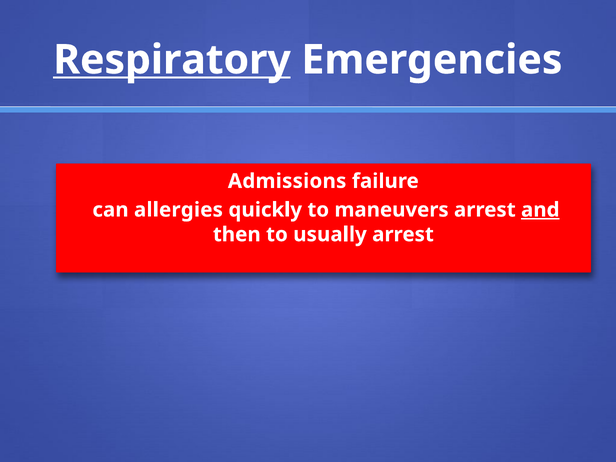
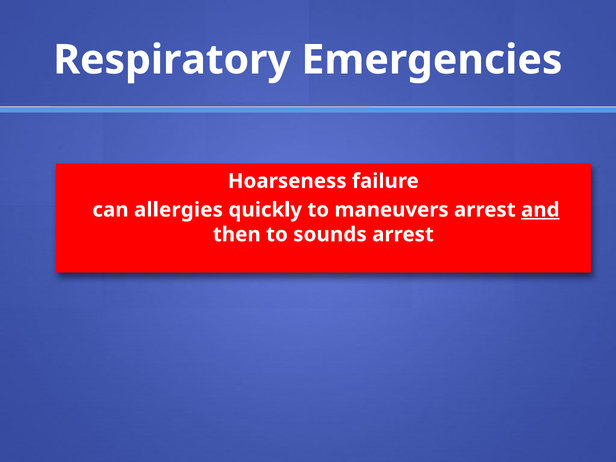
Respiratory underline: present -> none
Admissions: Admissions -> Hoarseness
usually: usually -> sounds
